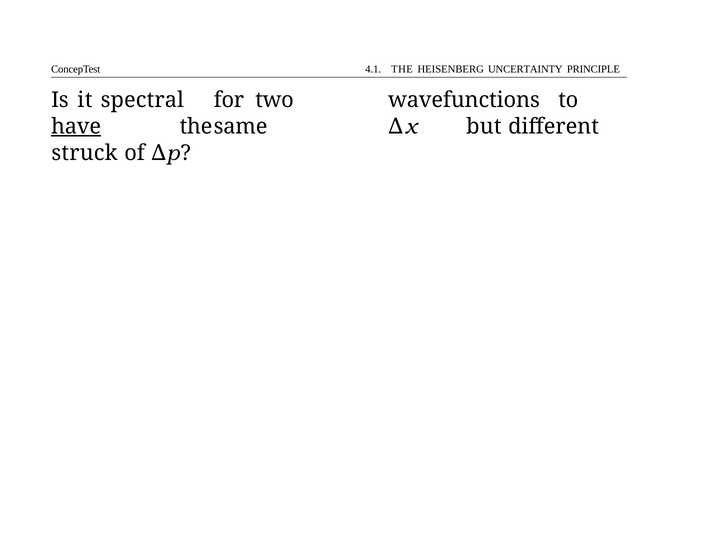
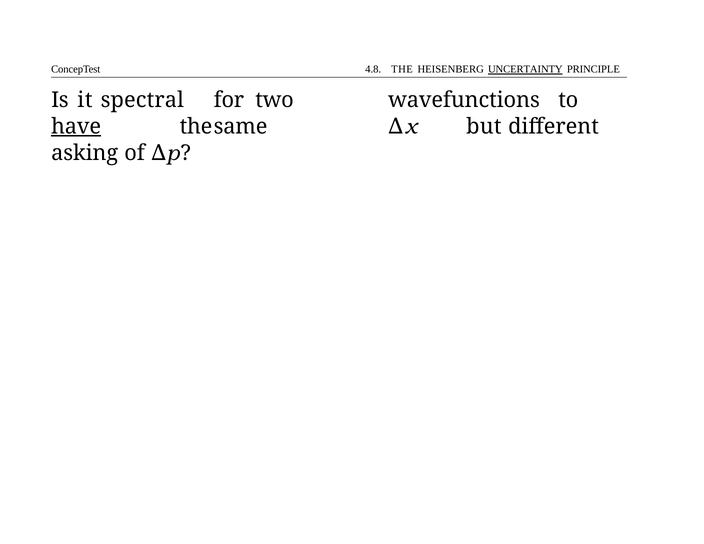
4.1: 4.1 -> 4.8
UNCERTAINTY underline: none -> present
struck: struck -> asking
